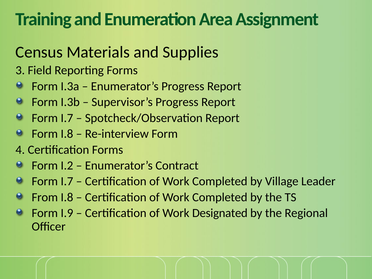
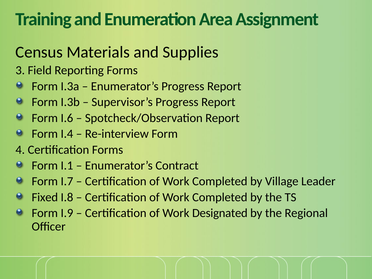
I.7 at (67, 118): I.7 -> I.6
Form I.8: I.8 -> I.4
I.2: I.2 -> I.1
From: From -> Fixed
